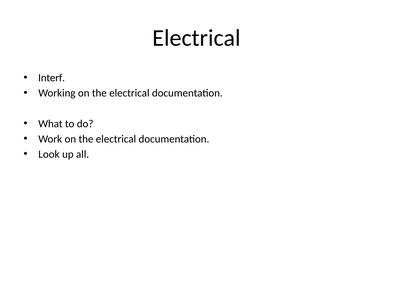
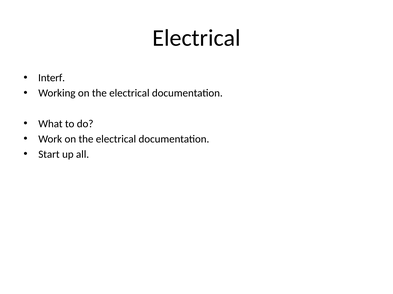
Look: Look -> Start
